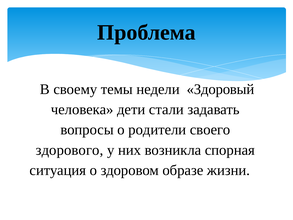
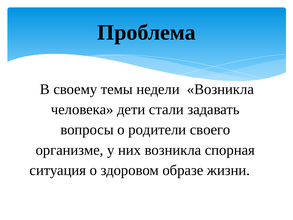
недели Здоровый: Здоровый -> Возникла
здорового: здорового -> организме
